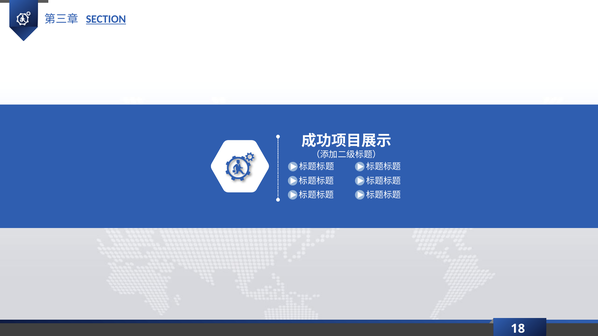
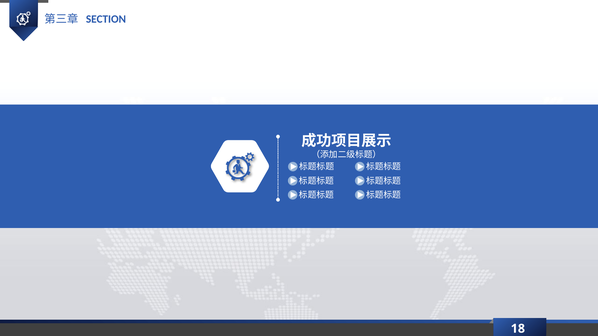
SECTION underline: present -> none
